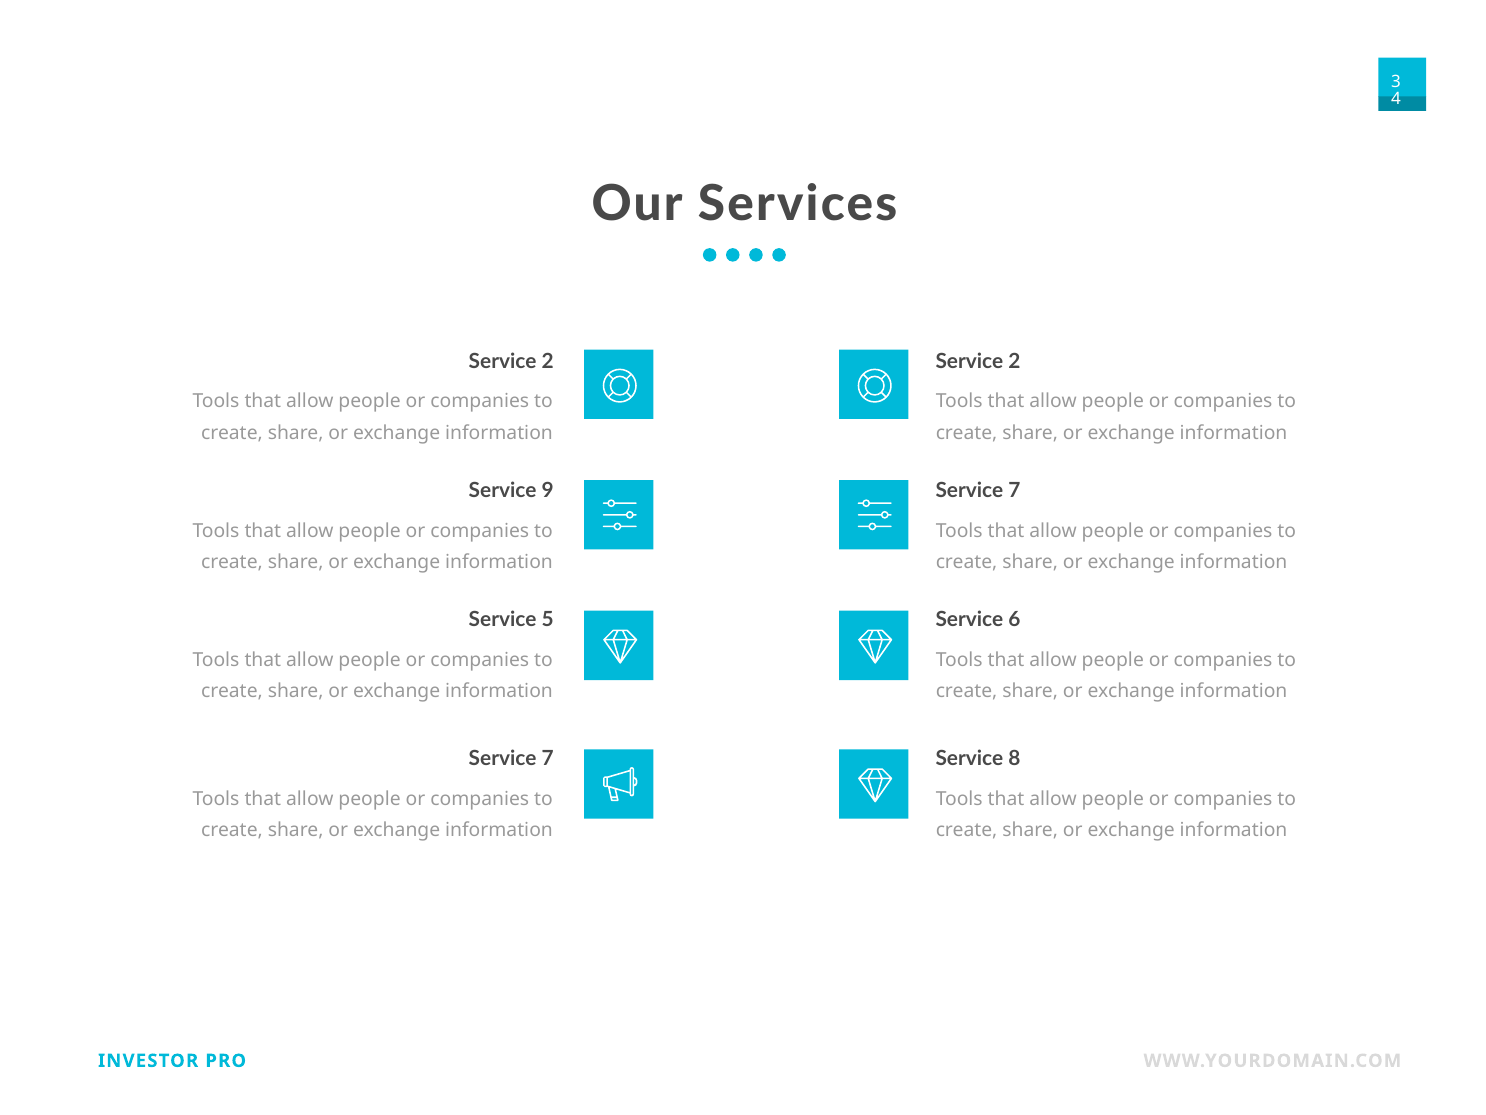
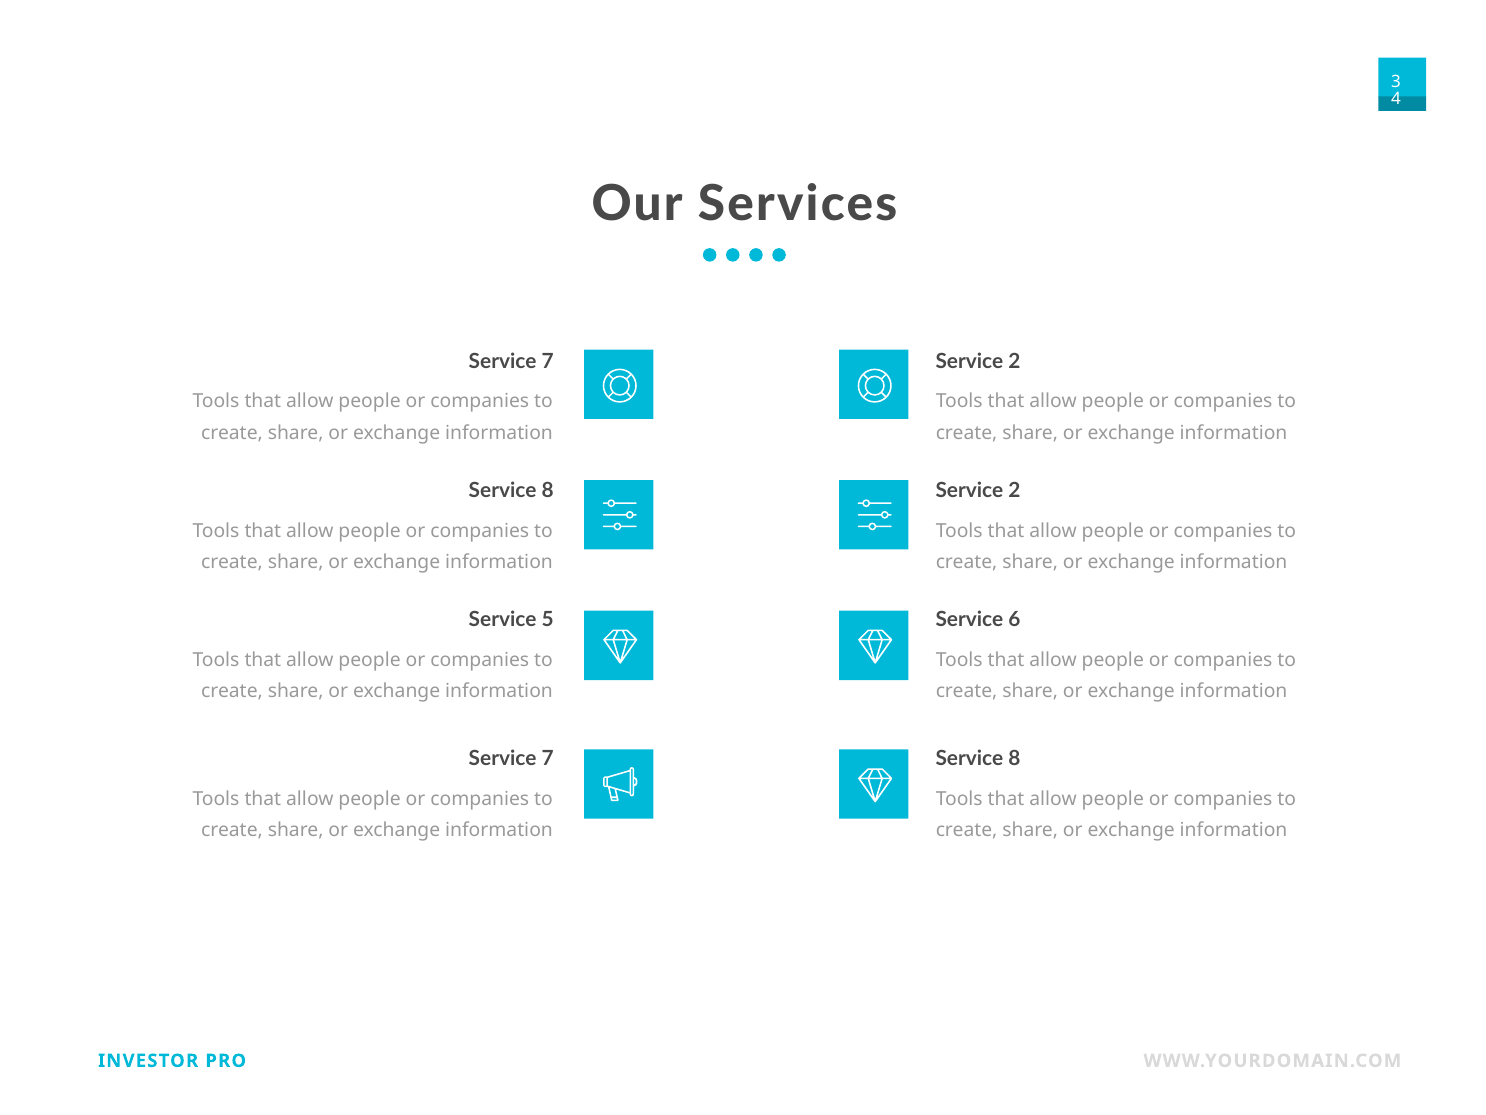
2 at (548, 361): 2 -> 7
9 at (548, 491): 9 -> 8
7 at (1014, 491): 7 -> 2
